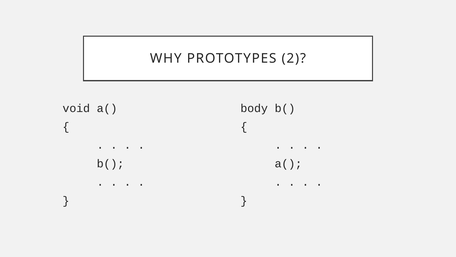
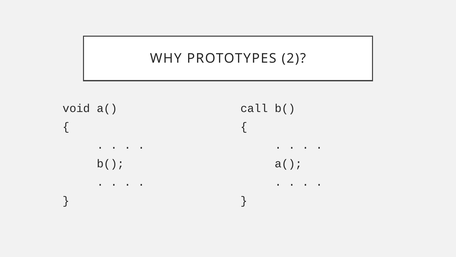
body: body -> call
